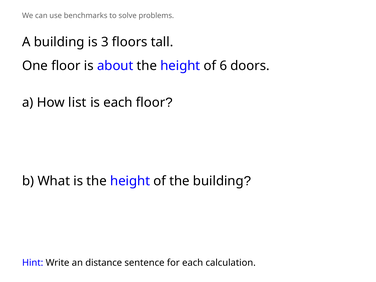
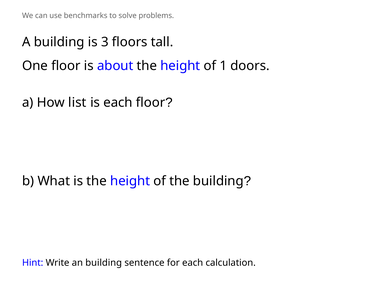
6: 6 -> 1
an distance: distance -> building
